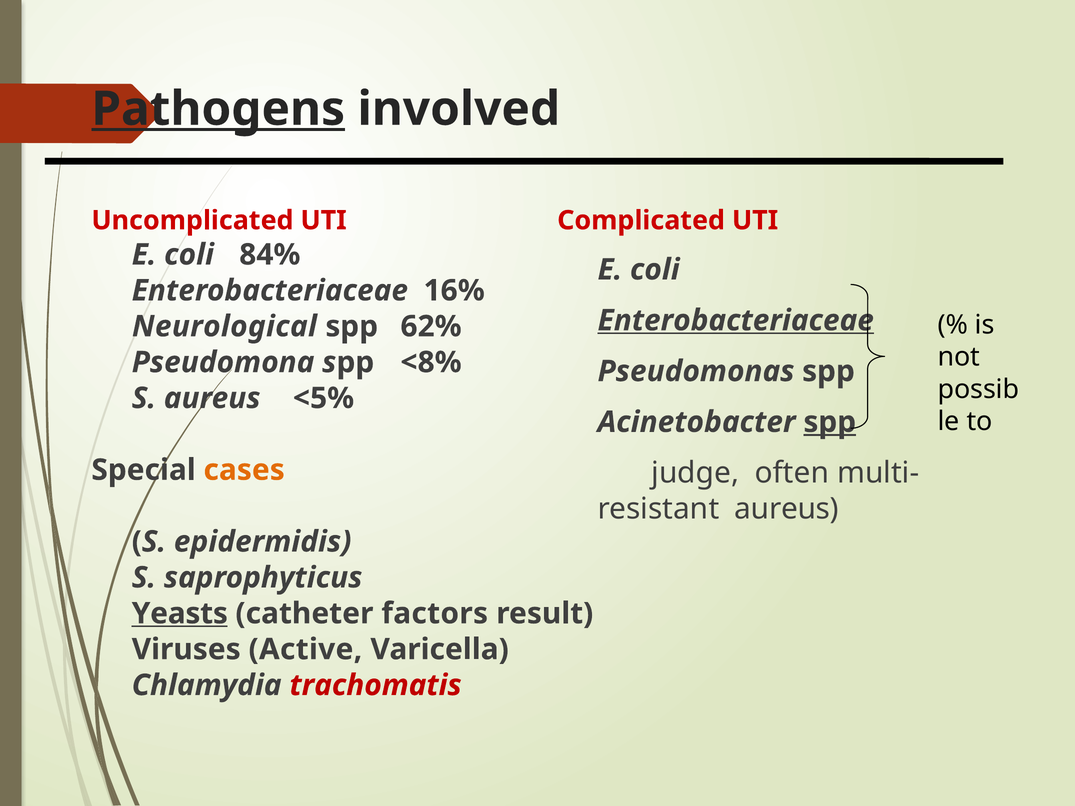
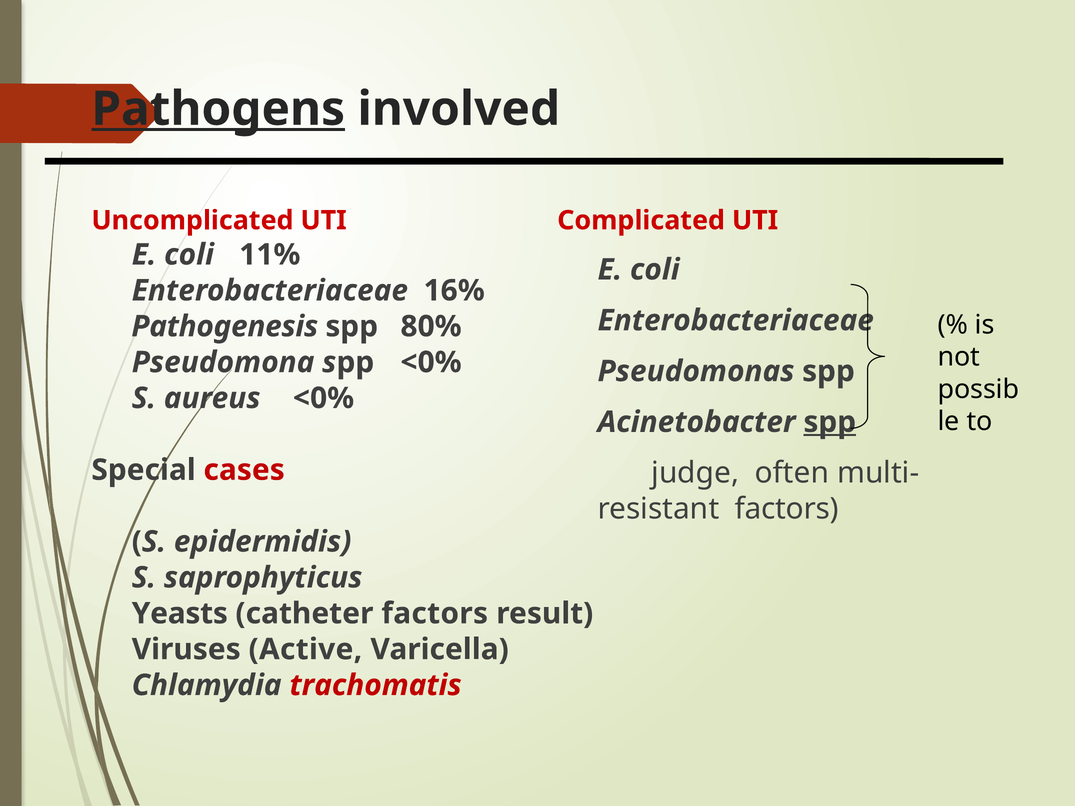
84%: 84% -> 11%
Enterobacteriaceae at (736, 321) underline: present -> none
Neurological: Neurological -> Pathogenesis
62%: 62% -> 80%
spp <8%: <8% -> <0%
aureus <5%: <5% -> <0%
cases colour: orange -> red
aureus at (787, 509): aureus -> factors
Yeasts underline: present -> none
